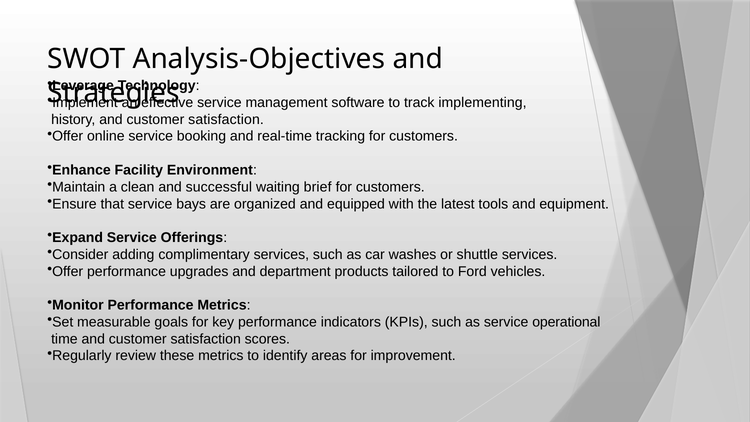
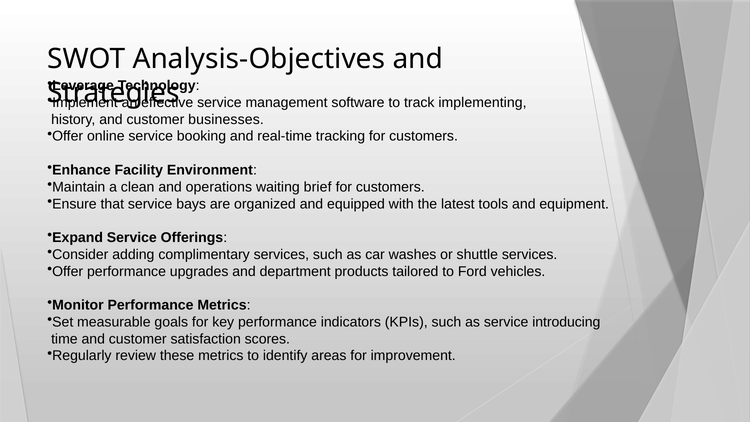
history and customer satisfaction: satisfaction -> businesses
successful: successful -> operations
operational: operational -> introducing
